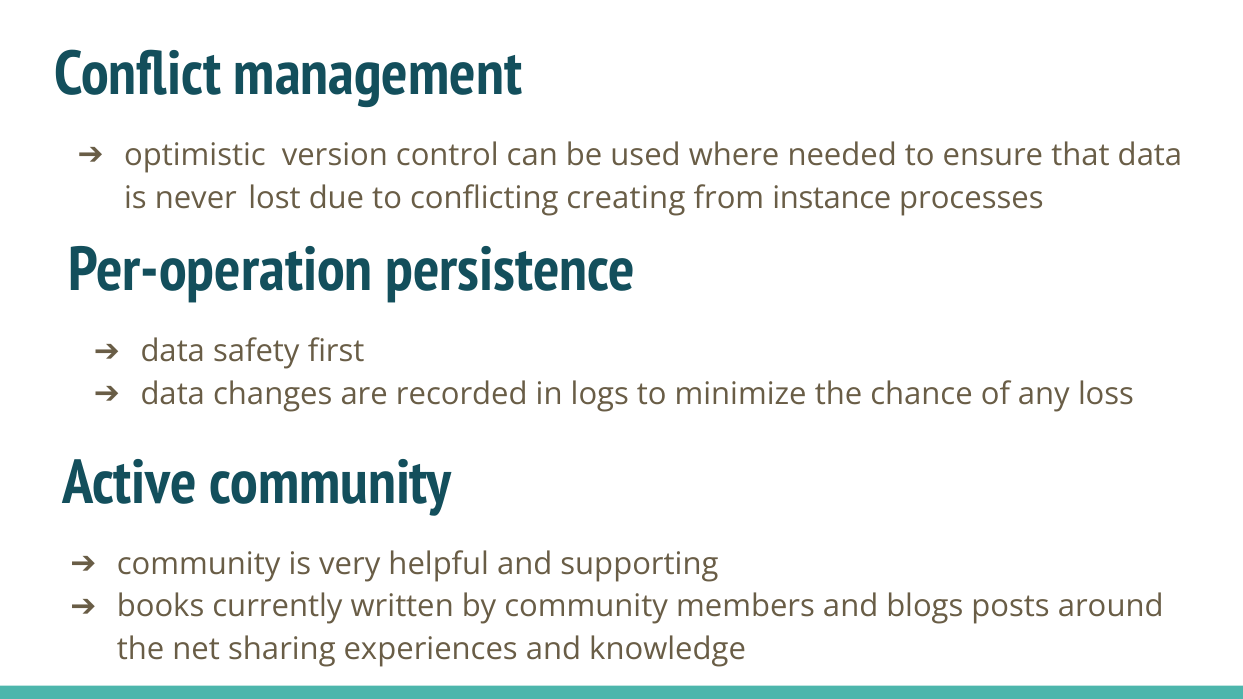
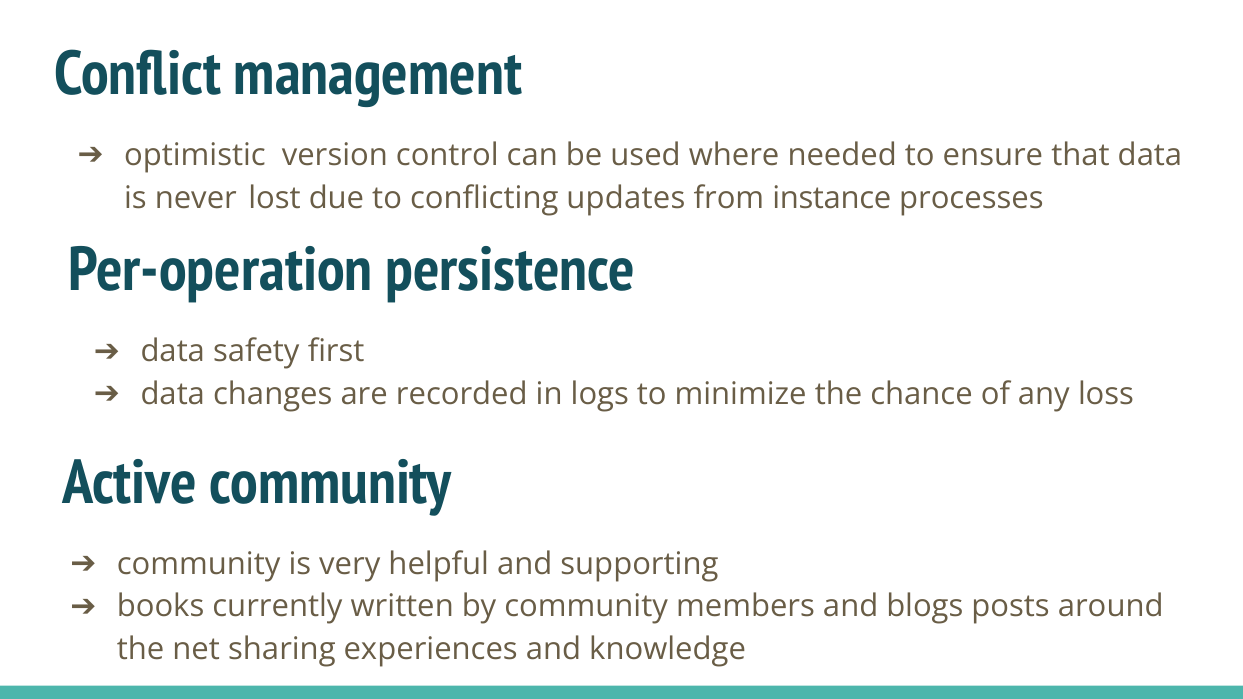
creating: creating -> updates
